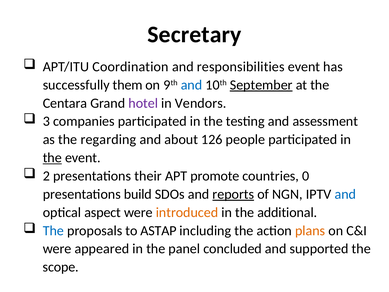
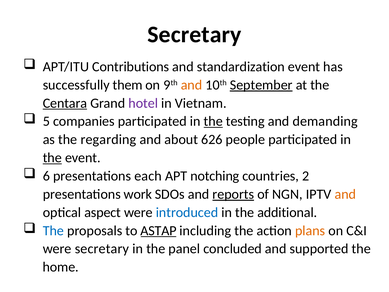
Coordination: Coordination -> Contributions
responsibilities: responsibilities -> standardization
and at (191, 85) colour: blue -> orange
Centara underline: none -> present
Vendors: Vendors -> Vietnam
3: 3 -> 5
the at (213, 121) underline: none -> present
assessment: assessment -> demanding
126: 126 -> 626
2: 2 -> 6
their: their -> each
promote: promote -> notching
0: 0 -> 2
build: build -> work
and at (345, 194) colour: blue -> orange
introduced colour: orange -> blue
ASTAP underline: none -> present
were appeared: appeared -> secretary
scope: scope -> home
